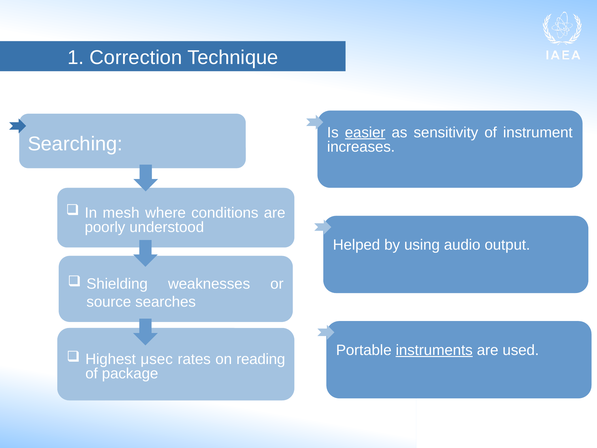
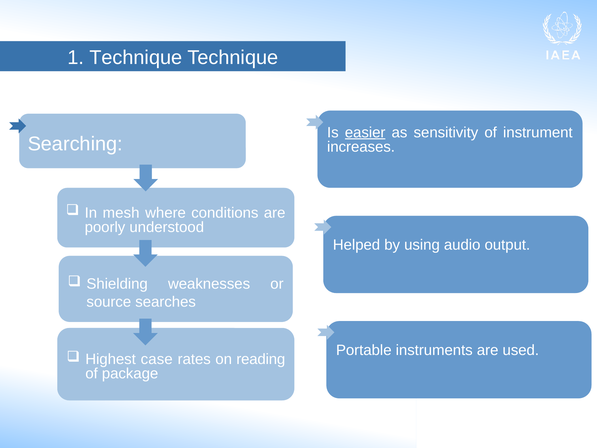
1 Correction: Correction -> Technique
instruments underline: present -> none
μsec: μsec -> case
